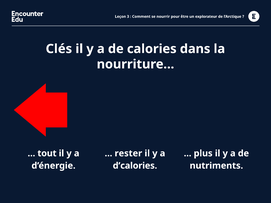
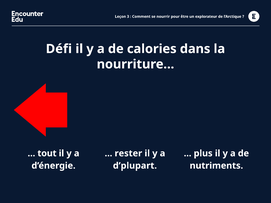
Clés: Clés -> Défi
d’calories: d’calories -> d’plupart
